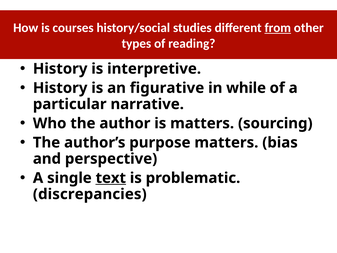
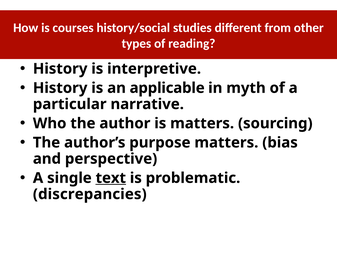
from underline: present -> none
figurative: figurative -> applicable
while: while -> myth
